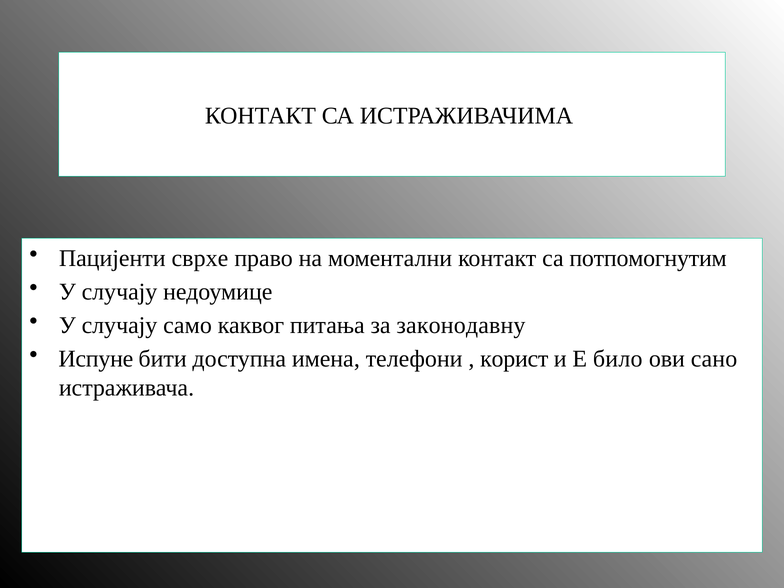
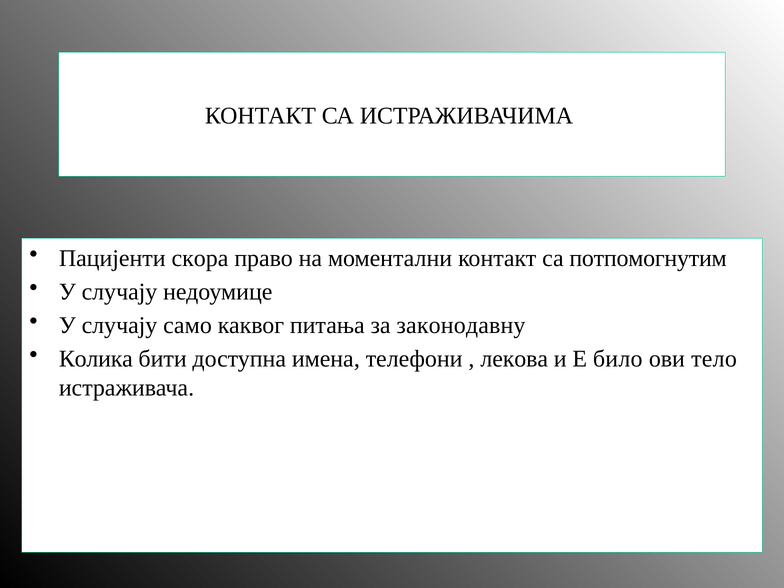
сврхе: сврхе -> скора
Испуне: Испуне -> Колика
корист: корист -> лекова
сано: сано -> тело
